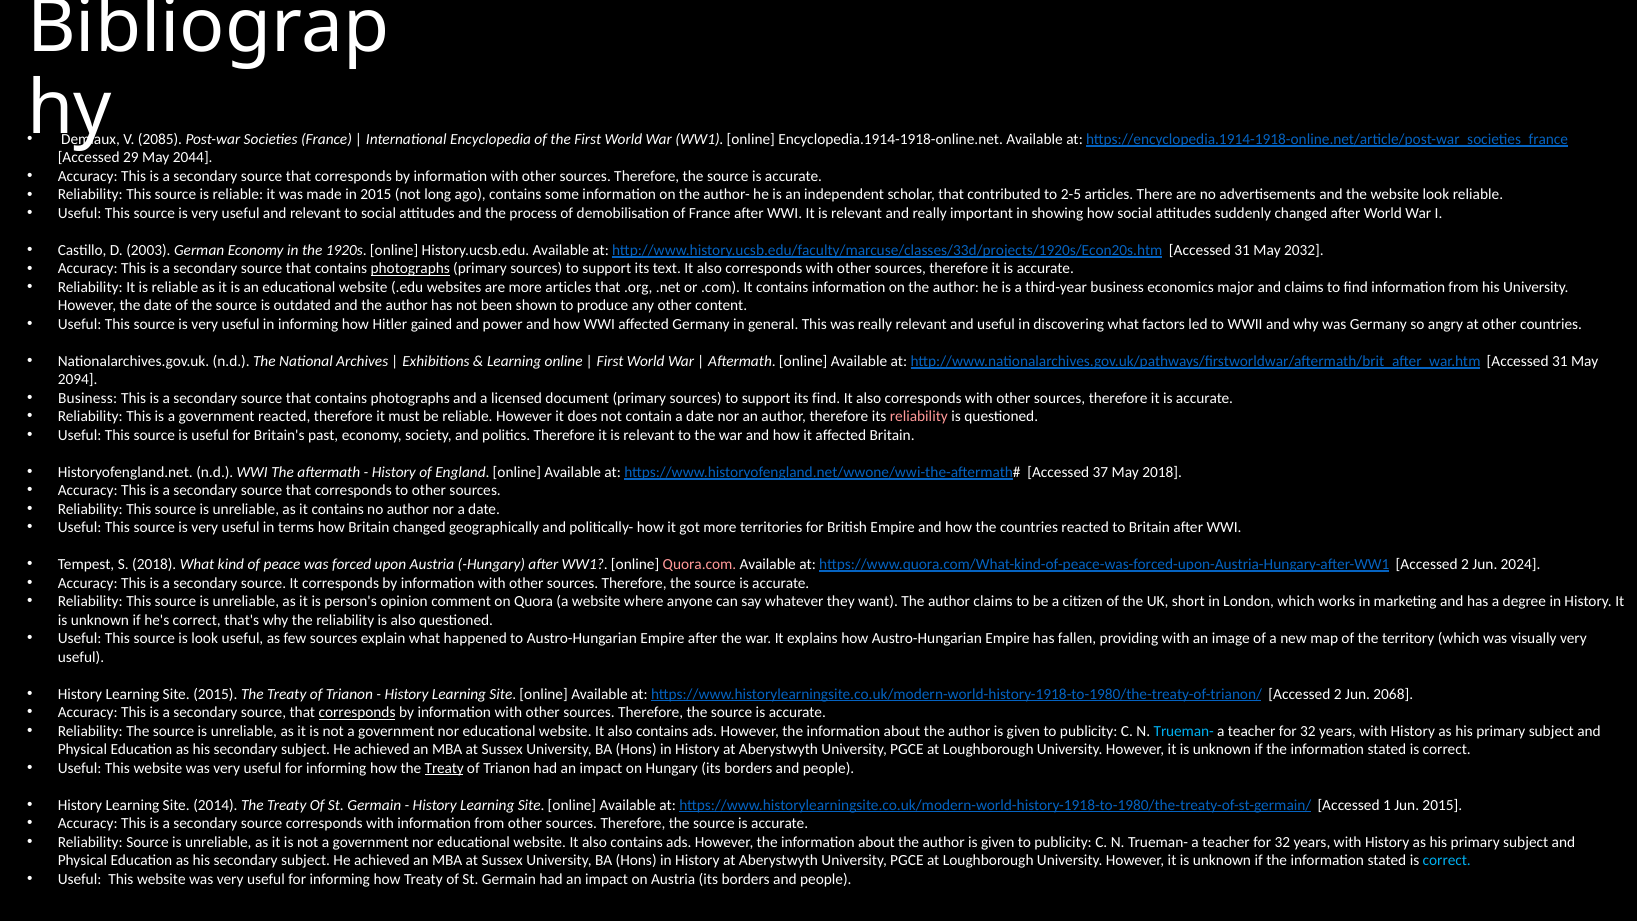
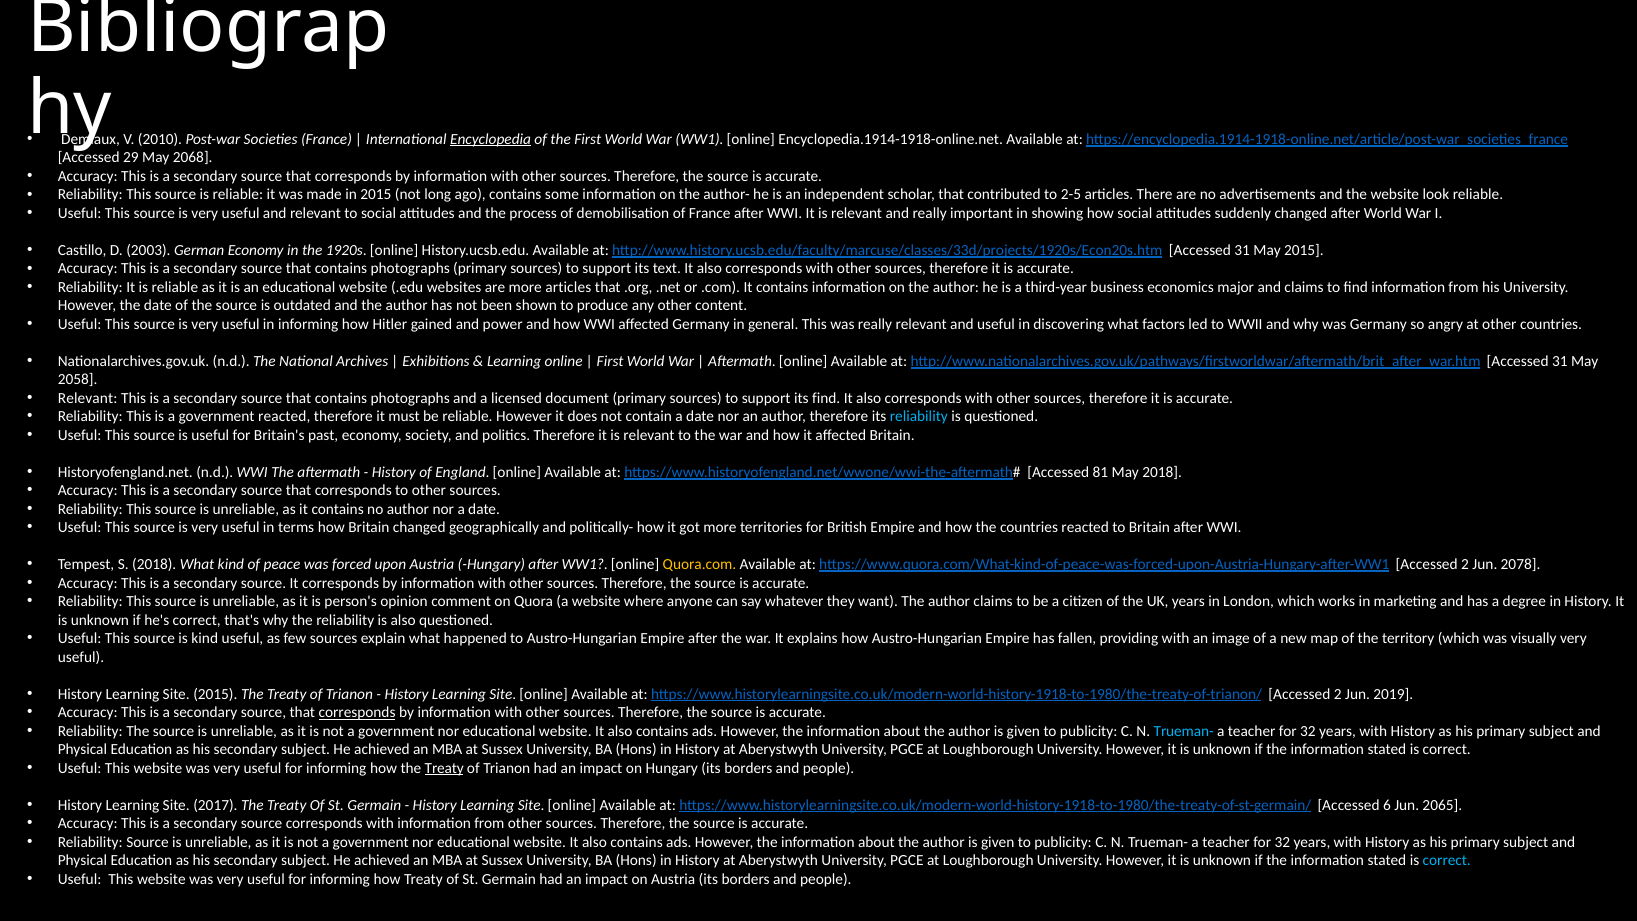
2085: 2085 -> 2010
Encyclopedia underline: none -> present
2044: 2044 -> 2068
May 2032: 2032 -> 2015
photographs at (410, 269) underline: present -> none
2094: 2094 -> 2058
Business at (88, 398): Business -> Relevant
reliability at (919, 417) colour: pink -> light blue
37: 37 -> 81
Quora.com colour: pink -> yellow
2024: 2024 -> 2078
UK short: short -> years
is look: look -> kind
2068: 2068 -> 2019
2014: 2014 -> 2017
1: 1 -> 6
Jun 2015: 2015 -> 2065
